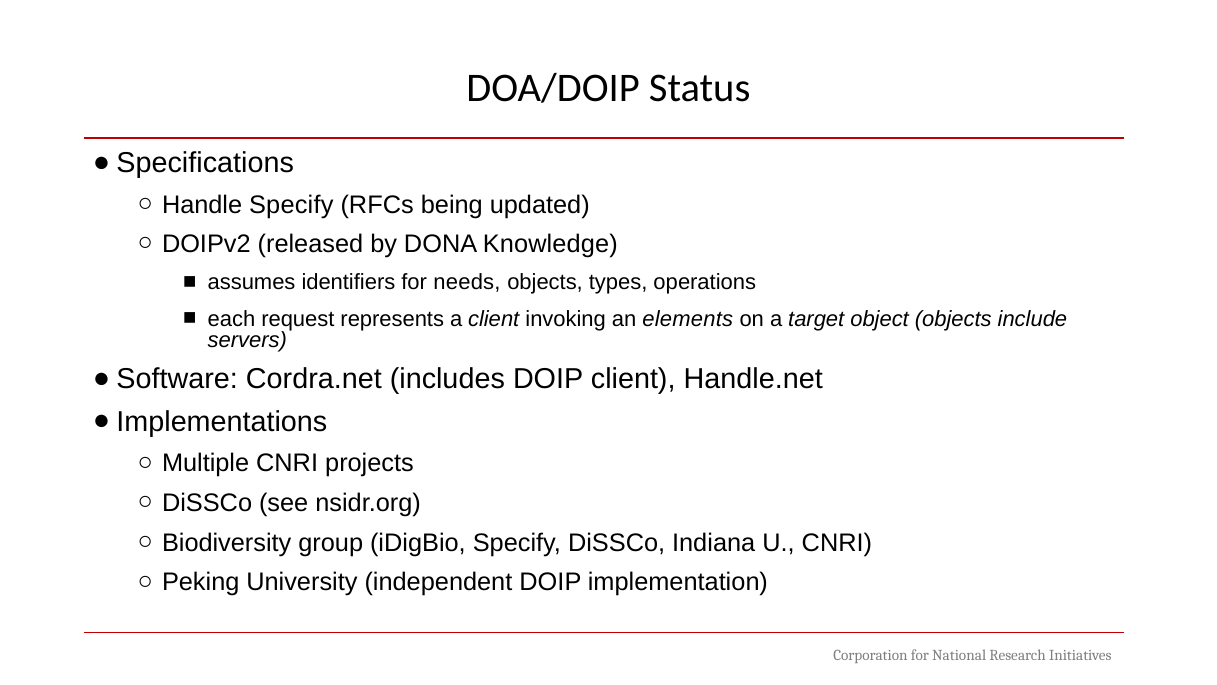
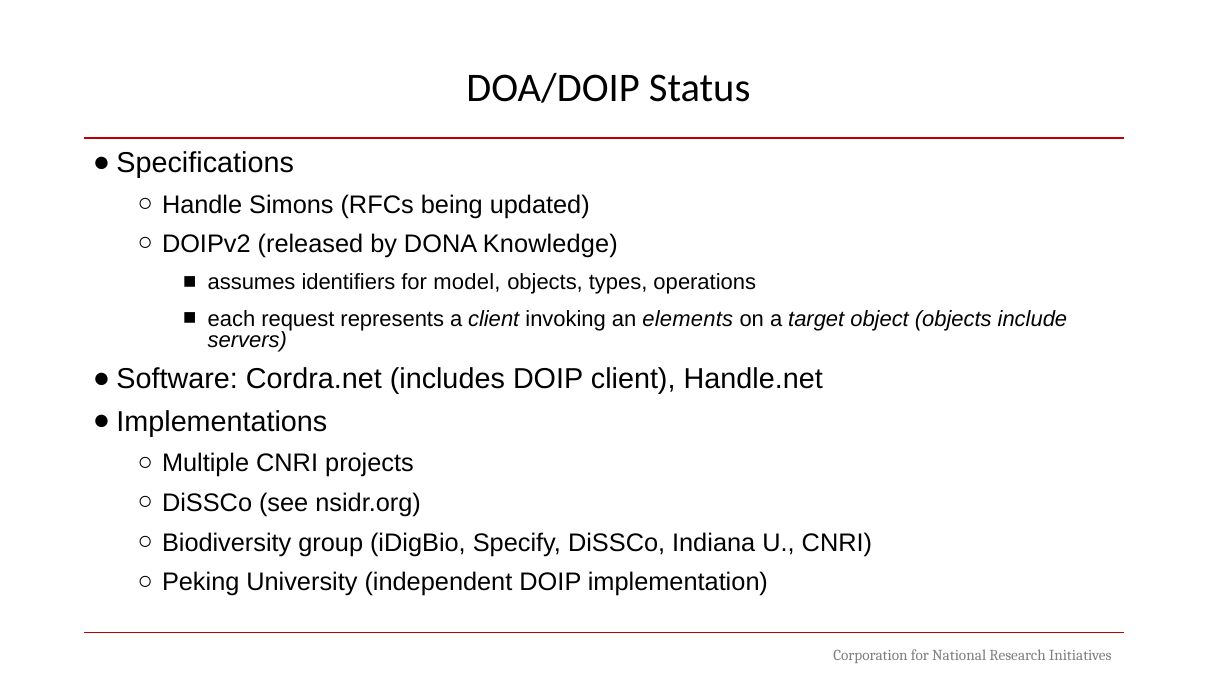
Handle Specify: Specify -> Simons
needs: needs -> model
